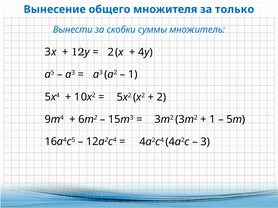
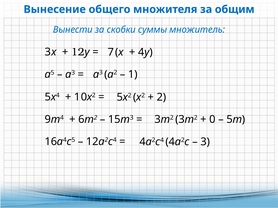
только: только -> общим
2 at (111, 52): 2 -> 7
1 at (212, 120): 1 -> 0
